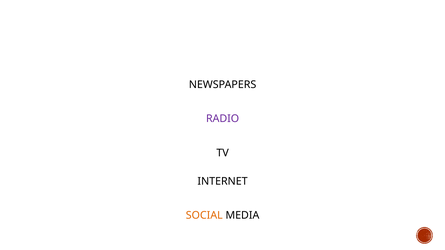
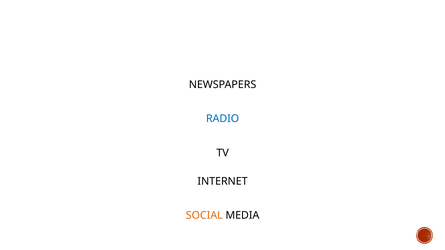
RADIO colour: purple -> blue
